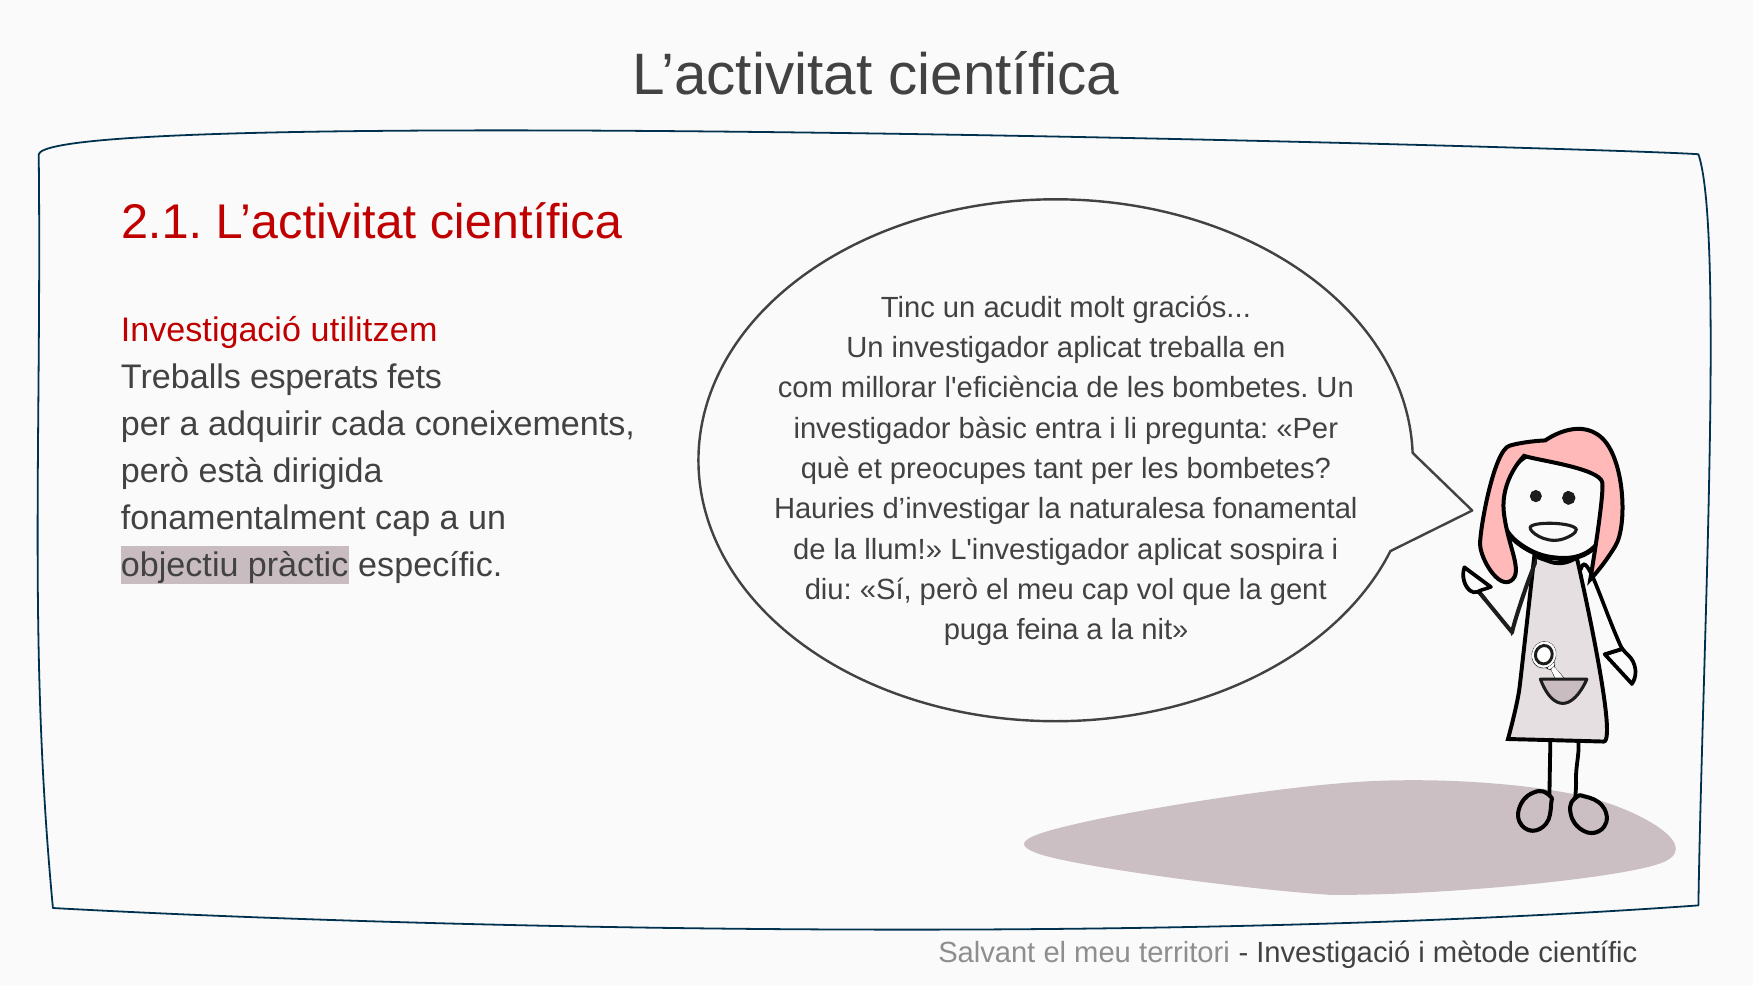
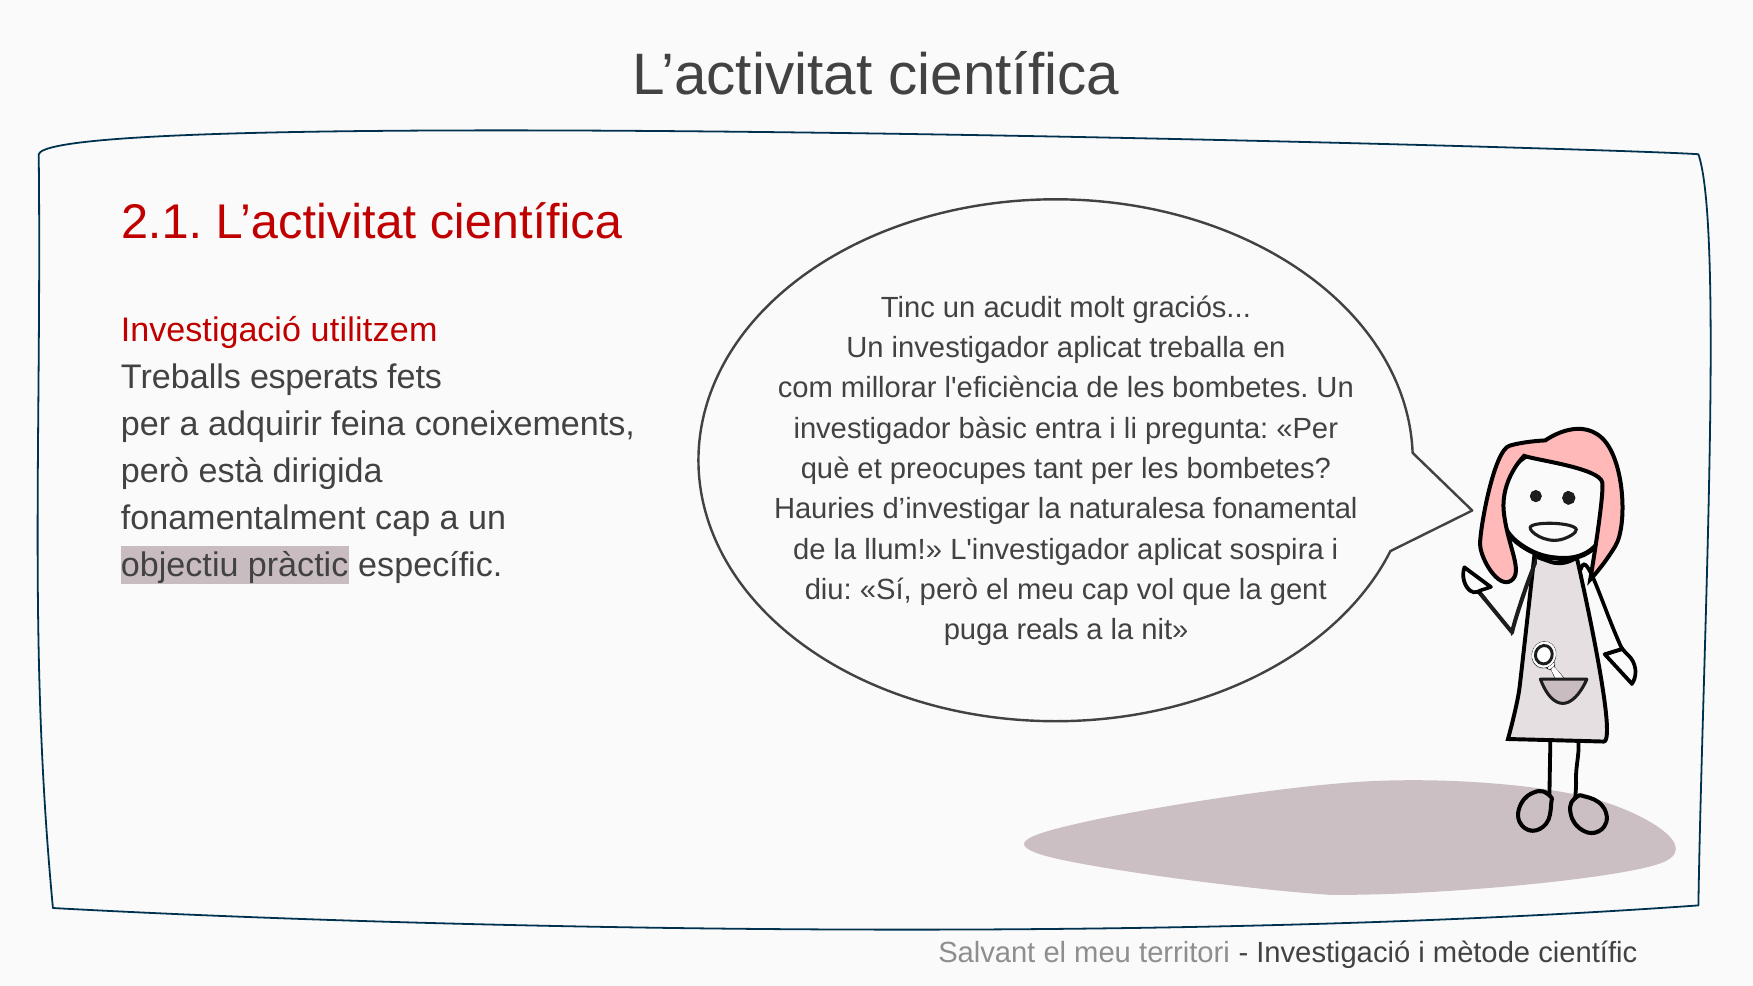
cada: cada -> feina
feina: feina -> reals
